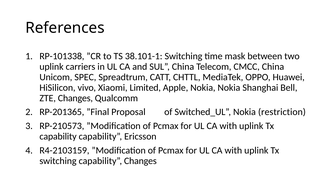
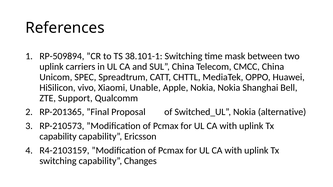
RP-101338: RP-101338 -> RP-509894
Limited: Limited -> Unable
ZTE Changes: Changes -> Support
restriction: restriction -> alternative
